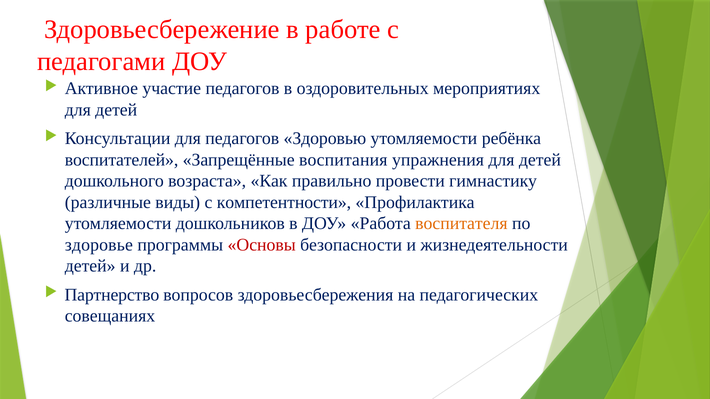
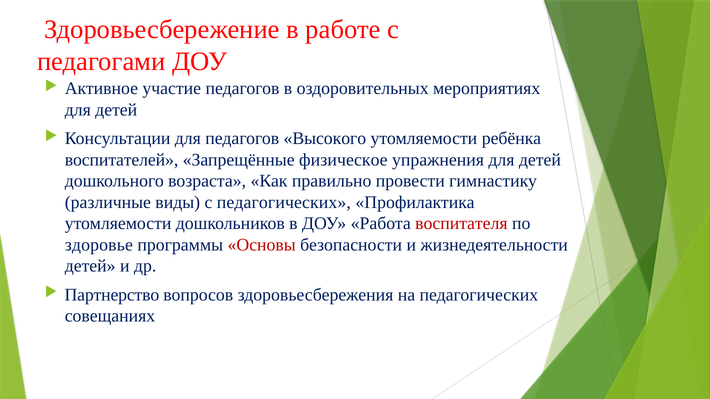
Здоровью: Здоровью -> Высокого
воспитания: воспитания -> физическое
с компетентности: компетентности -> педагогических
воспитателя colour: orange -> red
